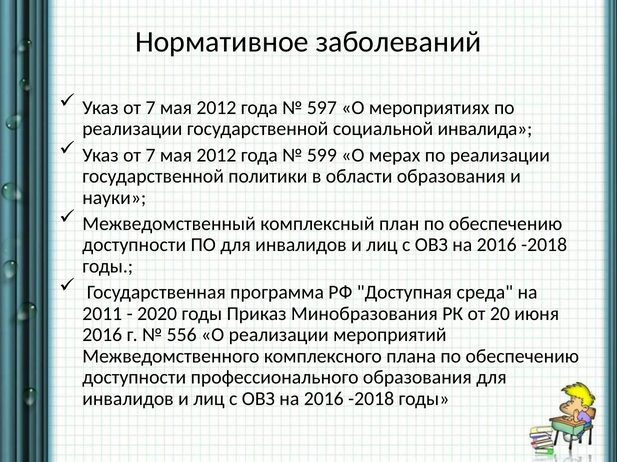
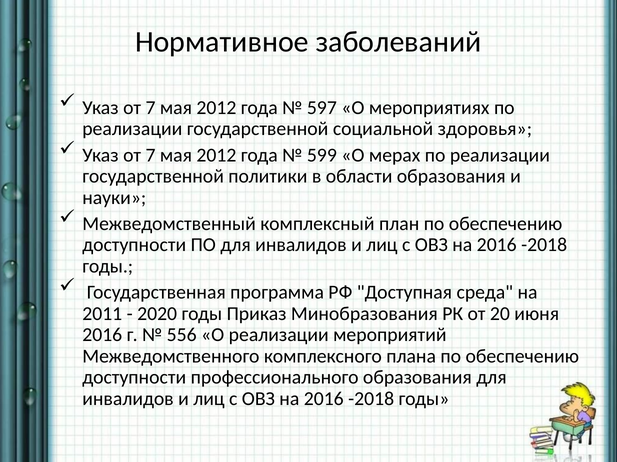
инвалида: инвалида -> здоровья
